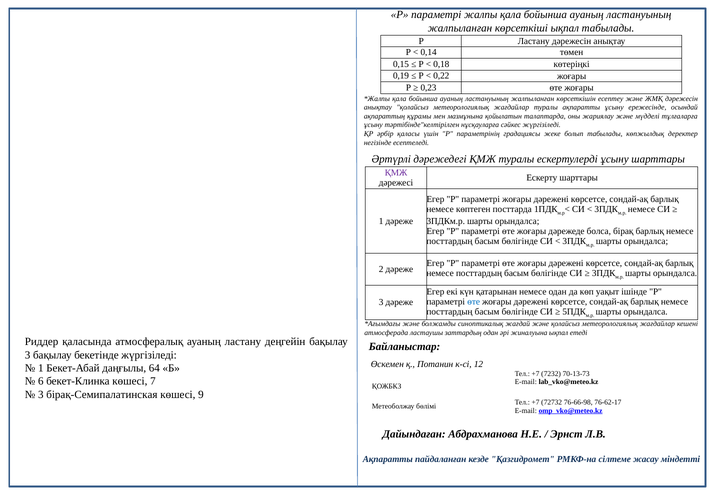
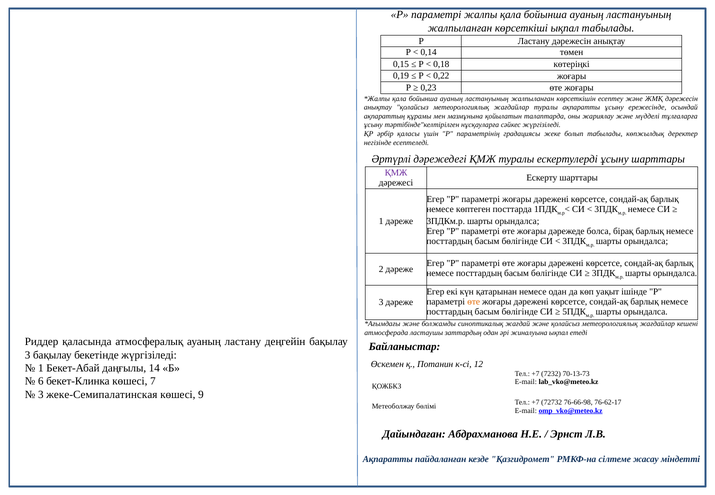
өте at (474, 302) colour: blue -> orange
64: 64 -> 14
бірақ-Семипалатинская: бірақ-Семипалатинская -> жеке-Семипалатинская
